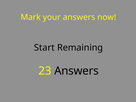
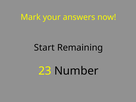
23 Answers: Answers -> Number
